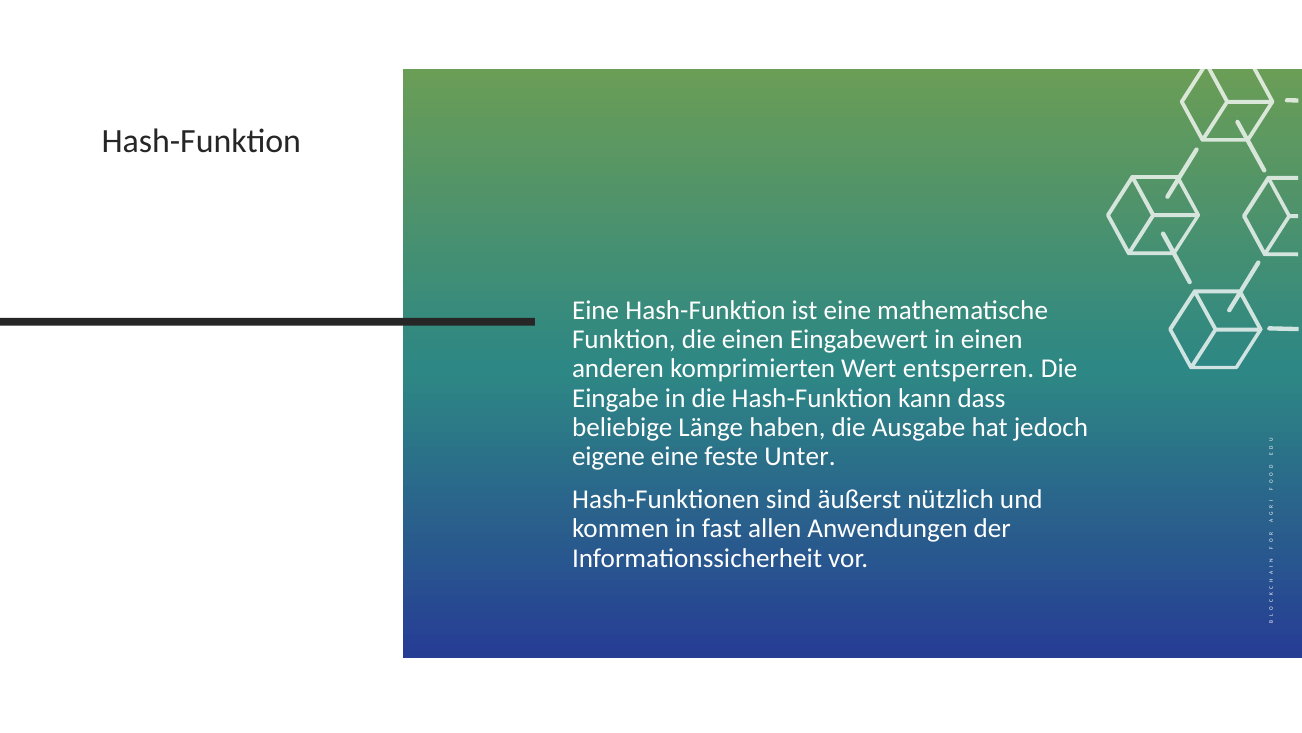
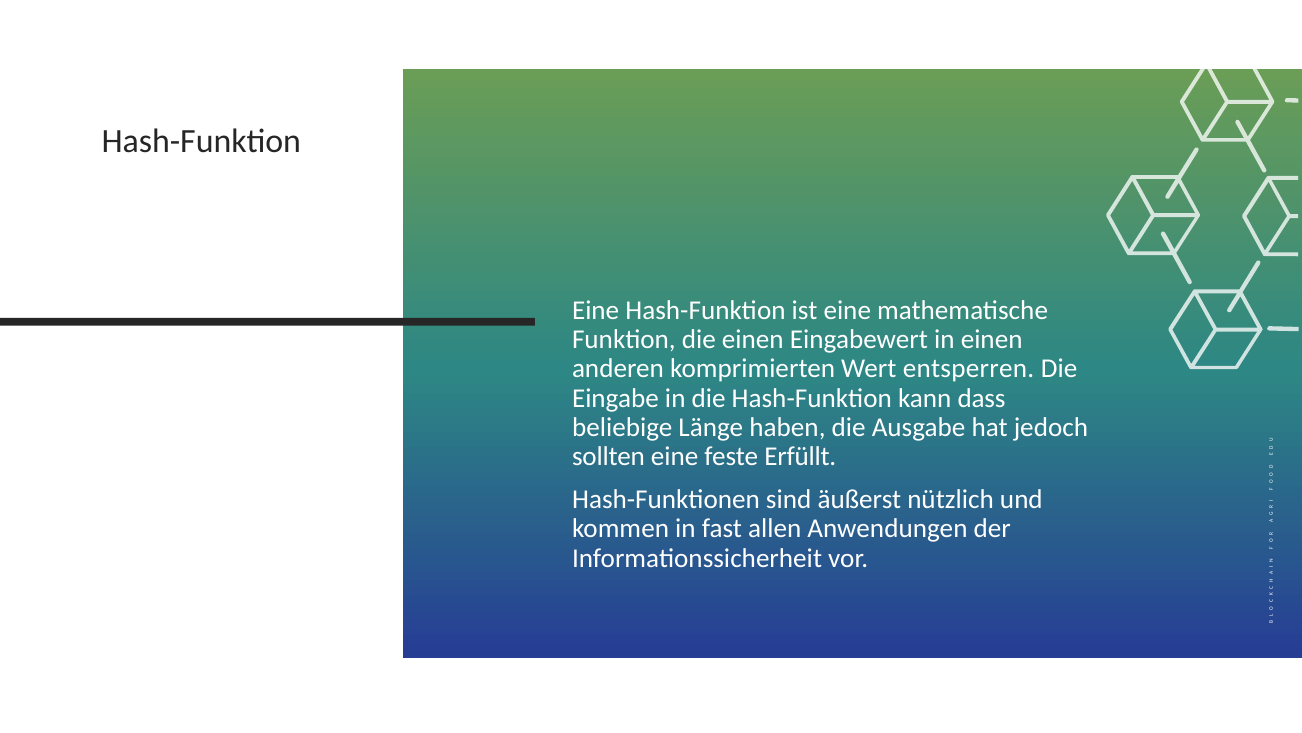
eigene: eigene -> sollten
Unter: Unter -> Erfüllt
